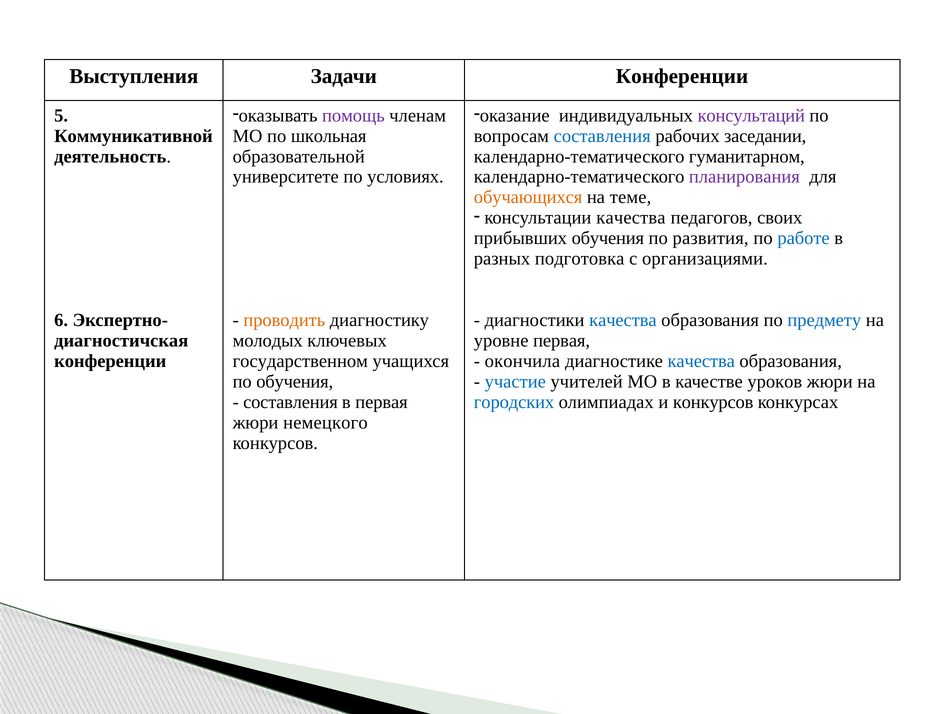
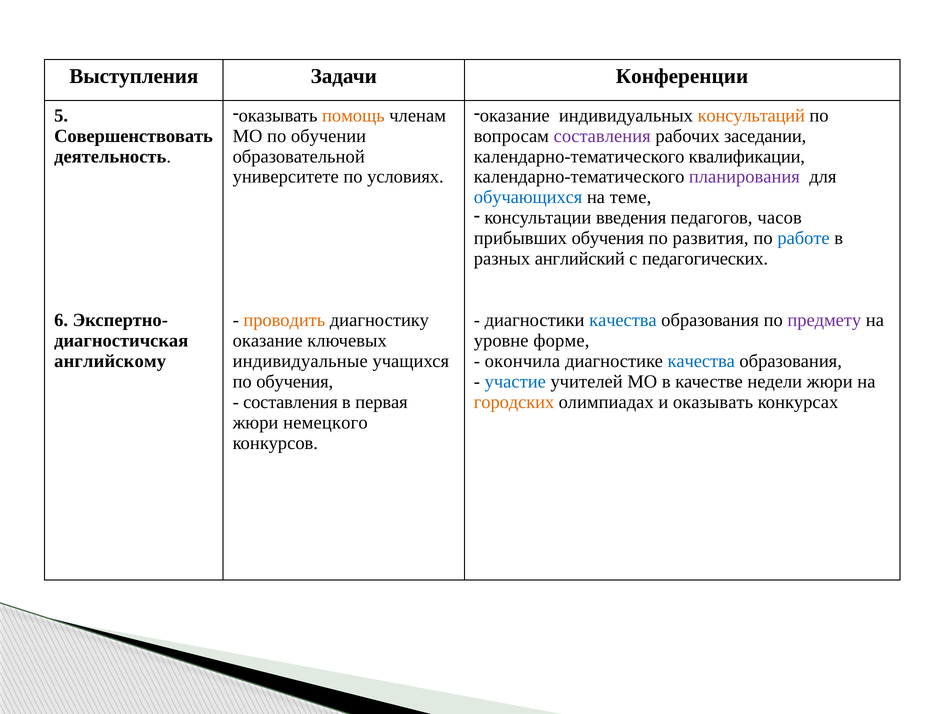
помощь colour: purple -> orange
консультаций colour: purple -> orange
Коммуникативной: Коммуникативной -> Совершенствовать
школьная: школьная -> обучении
составления at (602, 136) colour: blue -> purple
гуманитарном: гуманитарном -> квалификации
обучающихся colour: orange -> blue
консультации качества: качества -> введения
своих: своих -> часов
подготовка: подготовка -> английский
организациями: организациями -> педагогических
предмету colour: blue -> purple
молодых at (268, 341): молодых -> оказание
уровне первая: первая -> форме
конференции at (110, 361): конференции -> английскому
государственном: государственном -> индивидуальные
уроков: уроков -> недели
городских colour: blue -> orange
и конкурсов: конкурсов -> оказывать
